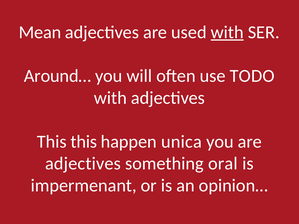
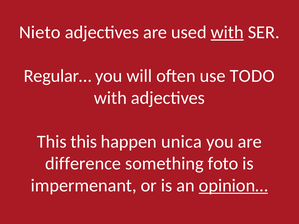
Mean: Mean -> Nieto
Around…: Around… -> Regular…
adjectives at (83, 164): adjectives -> difference
oral: oral -> foto
opinion… underline: none -> present
